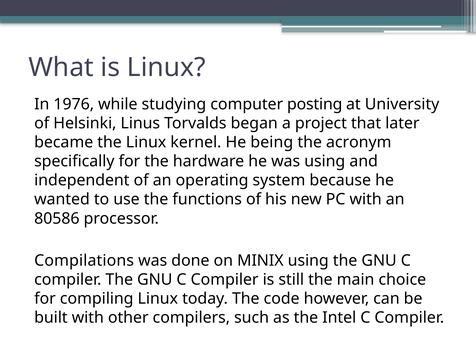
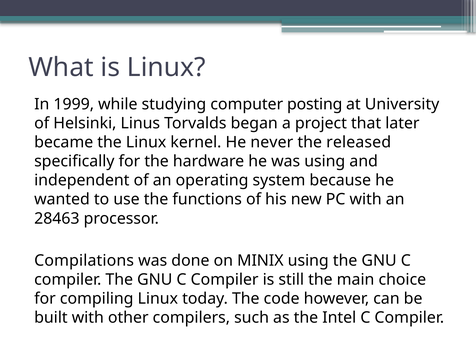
1976: 1976 -> 1999
being: being -> never
acronym: acronym -> released
80586: 80586 -> 28463
